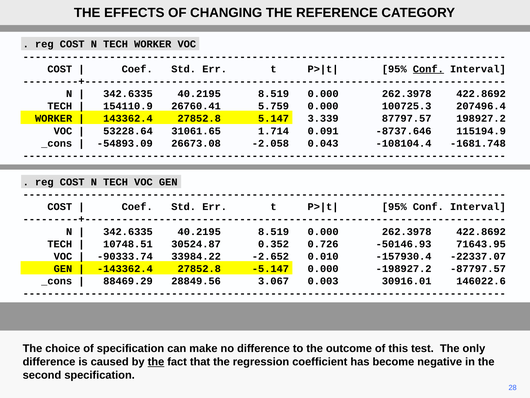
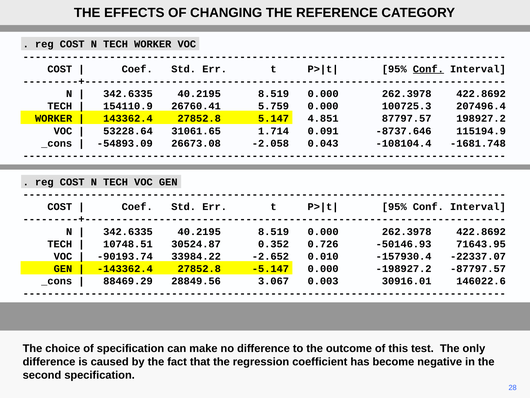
3.339: 3.339 -> 4.851
-90333.74: -90333.74 -> -90193.74
the at (156, 361) underline: present -> none
